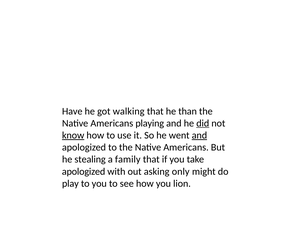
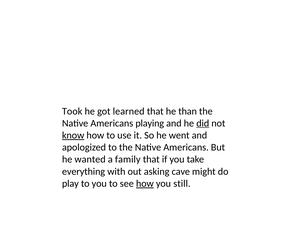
Have: Have -> Took
walking: walking -> learned
and at (199, 135) underline: present -> none
stealing: stealing -> wanted
apologized at (84, 171): apologized -> everything
only: only -> cave
how at (145, 183) underline: none -> present
lion: lion -> still
